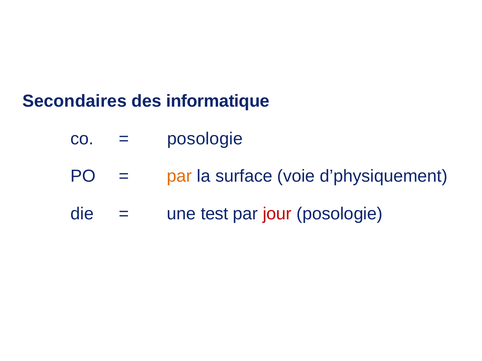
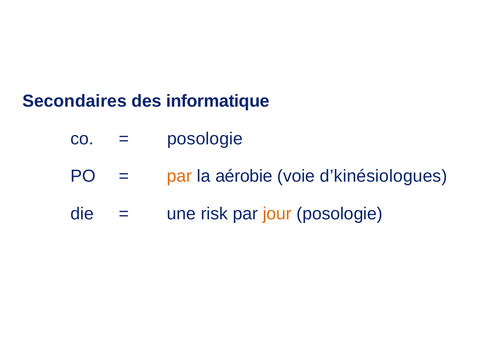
surface: surface -> aérobie
d’physiquement: d’physiquement -> d’kinésiologues
test: test -> risk
jour colour: red -> orange
